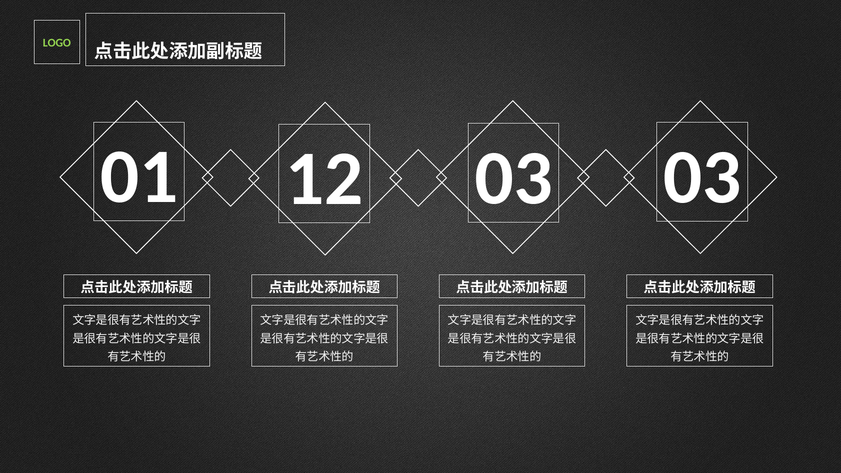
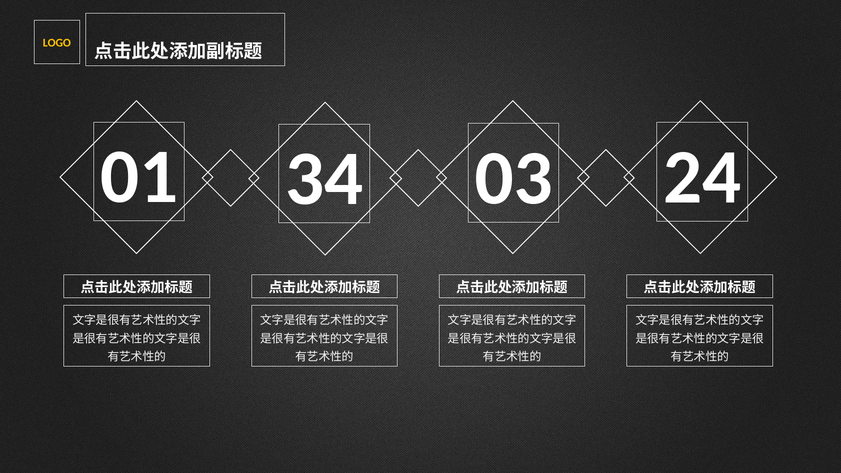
LOGO colour: light green -> yellow
12: 12 -> 34
03 03: 03 -> 24
